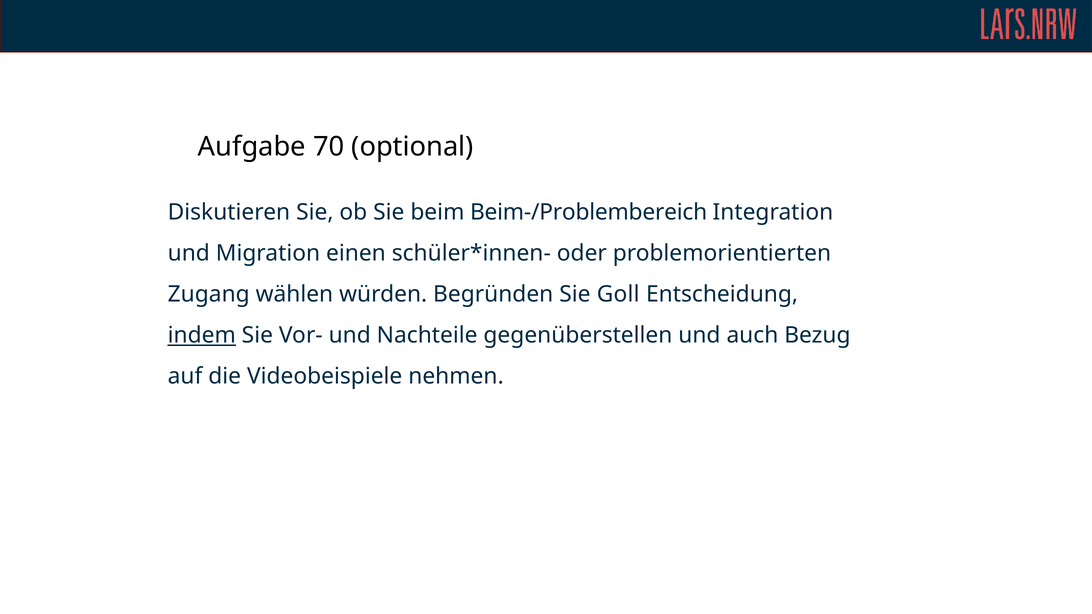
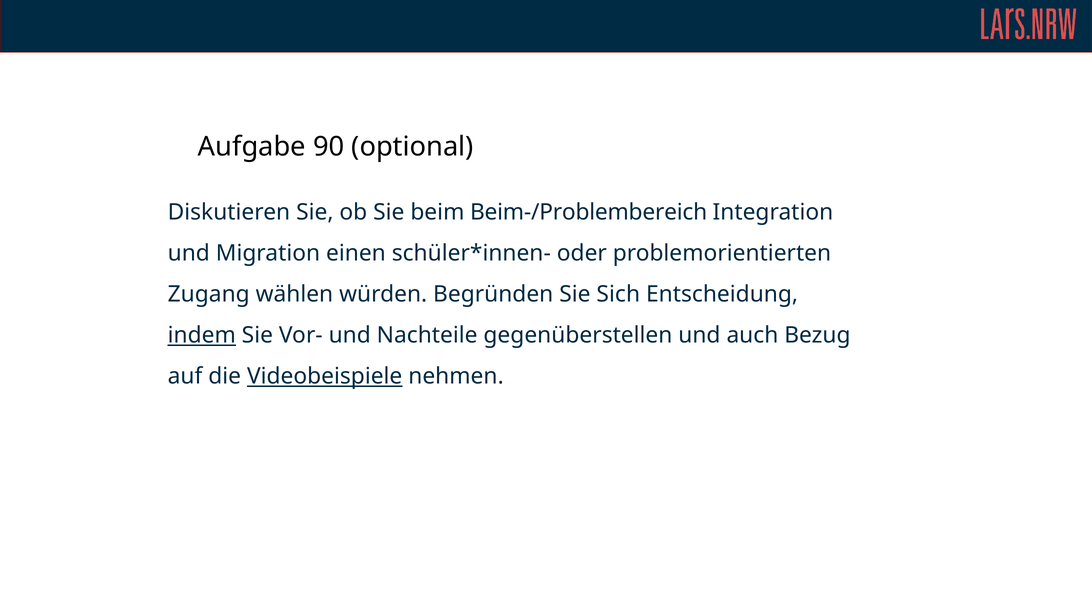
70: 70 -> 90
Goll: Goll -> Sich
Videobeispiele underline: none -> present
